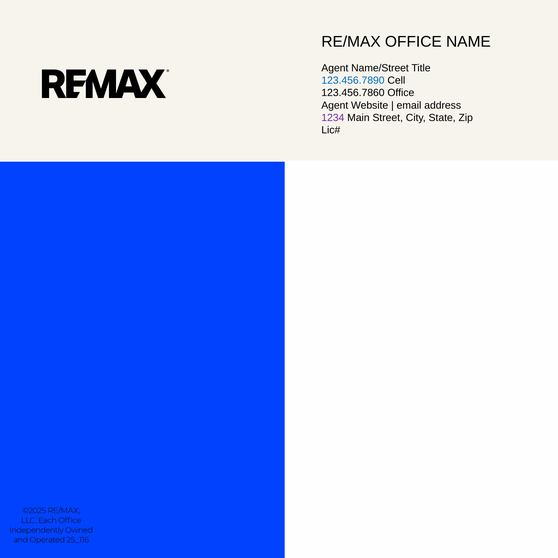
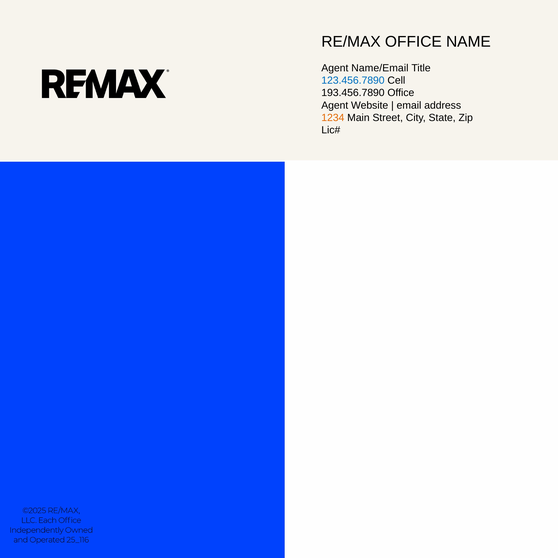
Name/Street: Name/Street -> Name/Email
123.456.7860: 123.456.7860 -> 193.456.7890
1234 colour: purple -> orange
